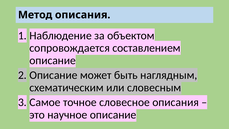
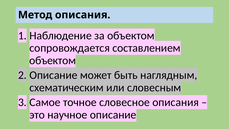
описание at (53, 60): описание -> объектом
